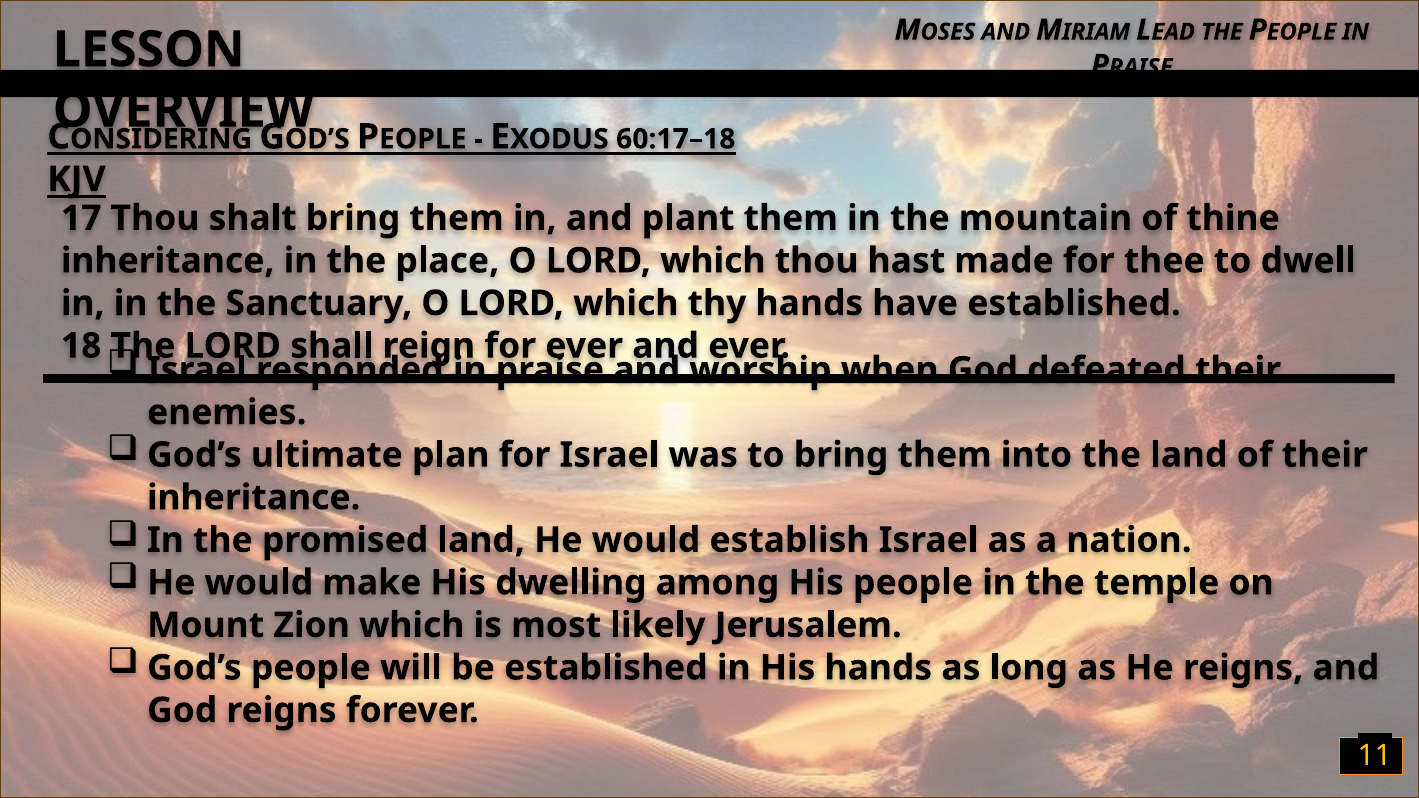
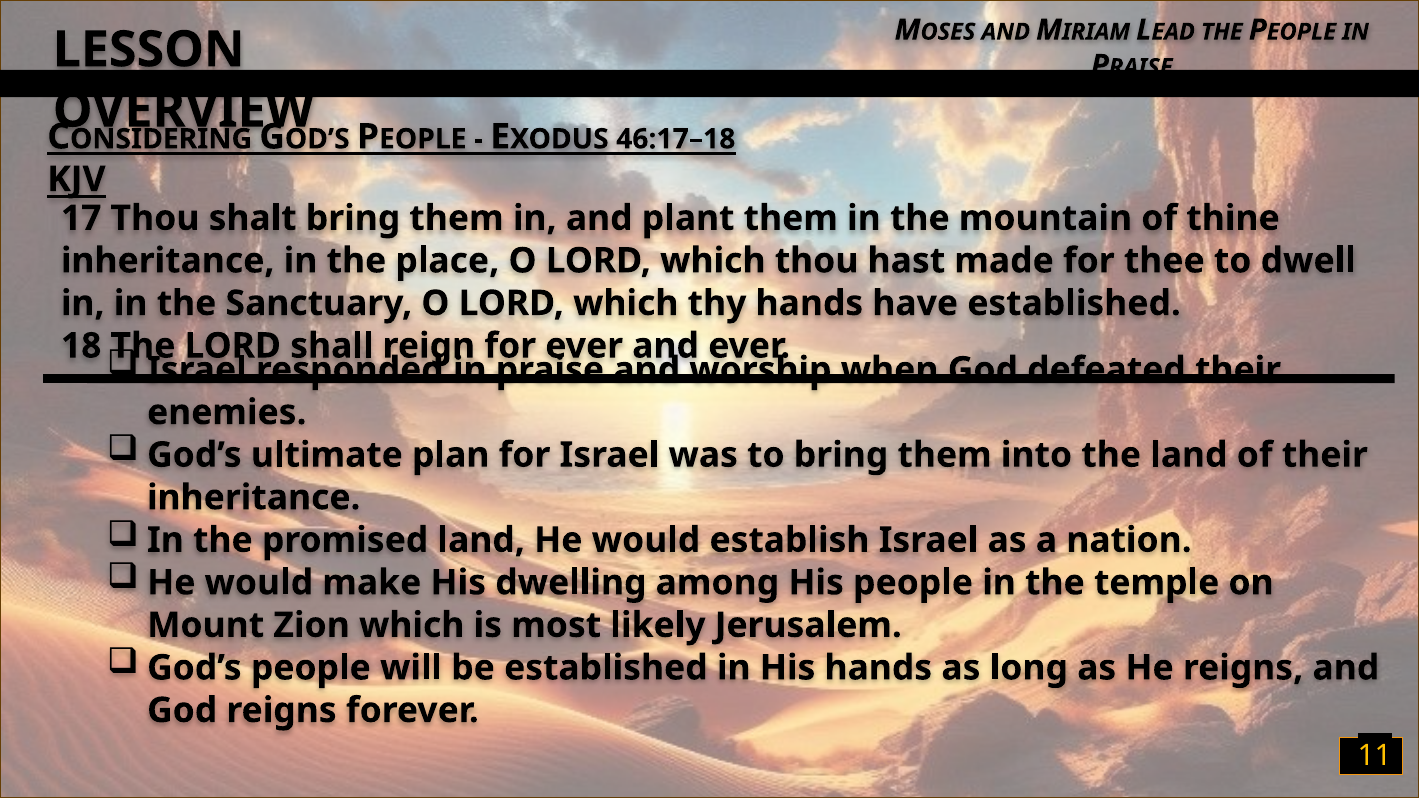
60:17–18: 60:17–18 -> 46:17–18
